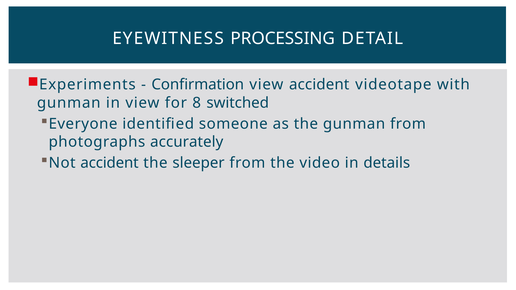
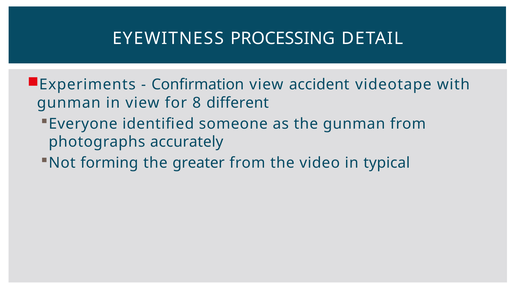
switched: switched -> different
Not accident: accident -> forming
sleeper: sleeper -> greater
details: details -> typical
